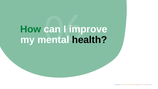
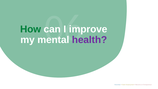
health colour: black -> purple
